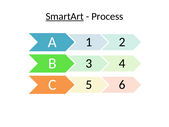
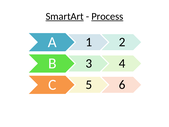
Process underline: none -> present
